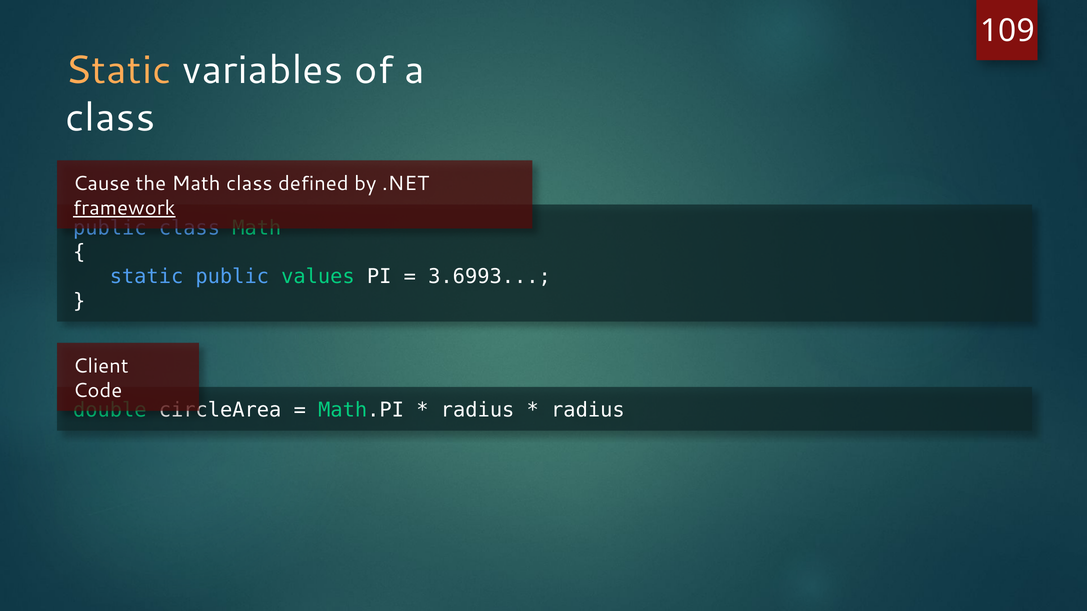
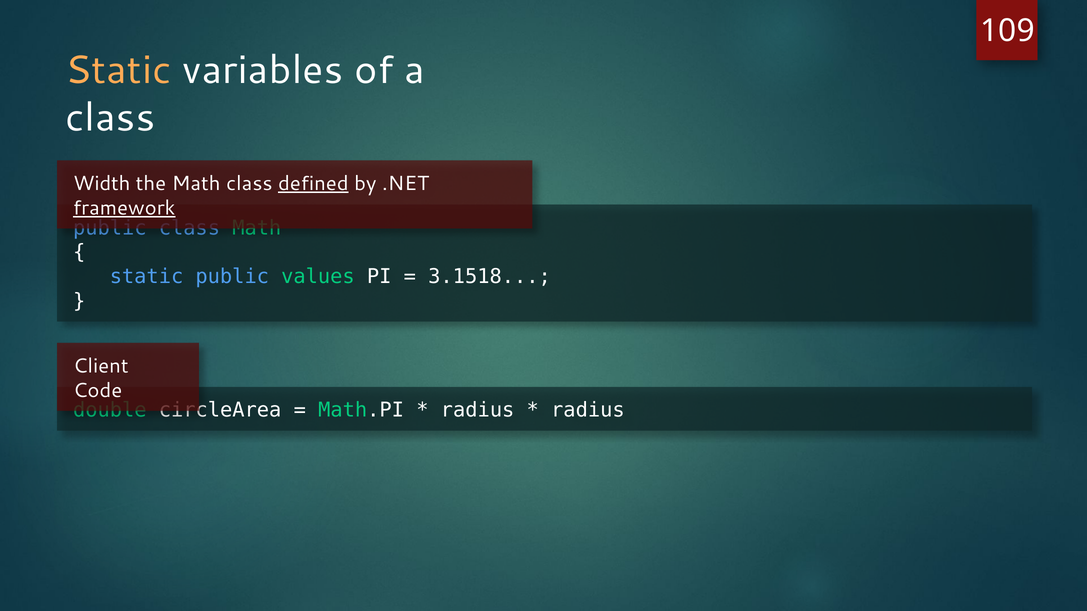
Cause: Cause -> Width
defined underline: none -> present
3.6993: 3.6993 -> 3.1518
